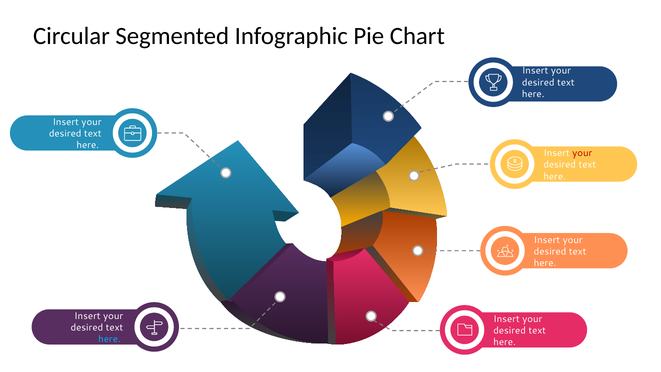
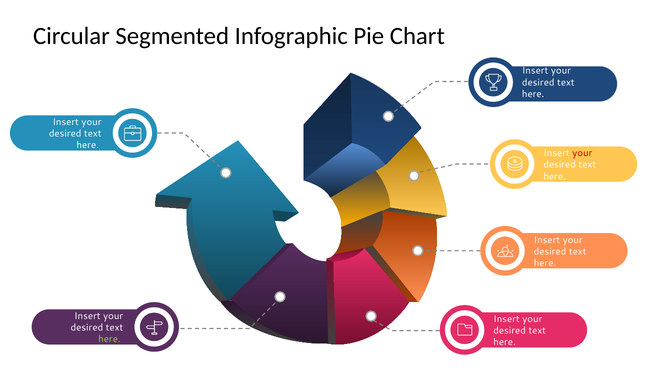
here at (109, 339) colour: light blue -> light green
